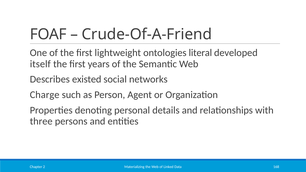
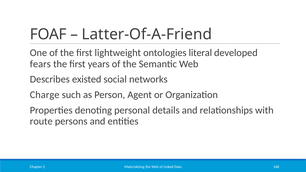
Crude-Of-A-Friend: Crude-Of-A-Friend -> Latter-Of-A-Friend
itself: itself -> fears
three: three -> route
